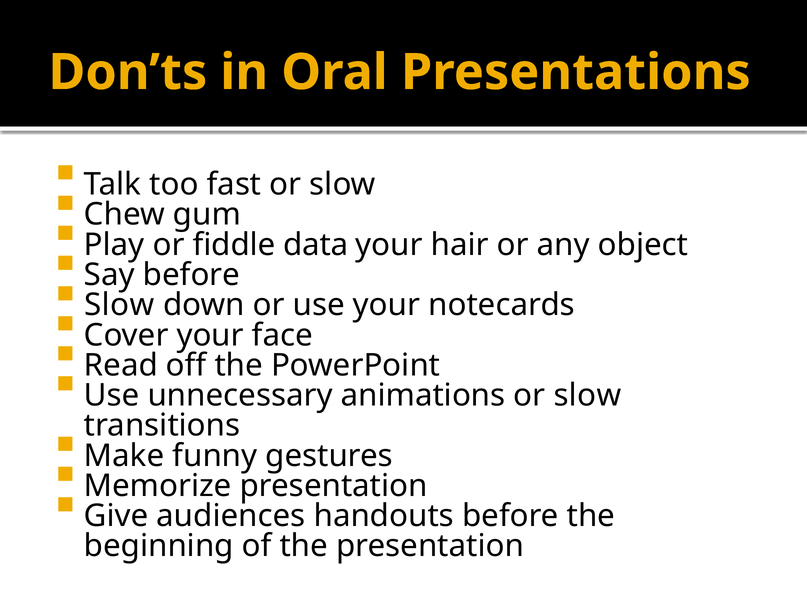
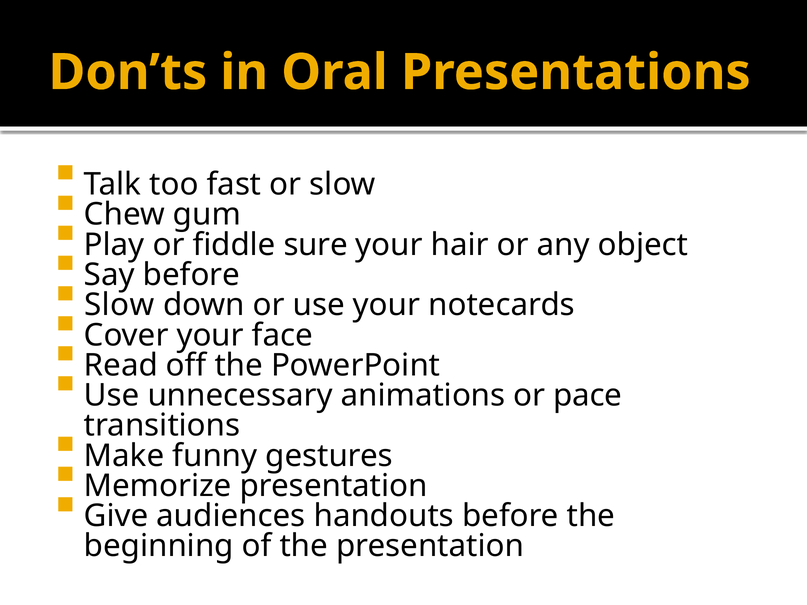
data: data -> sure
animations or slow: slow -> pace
